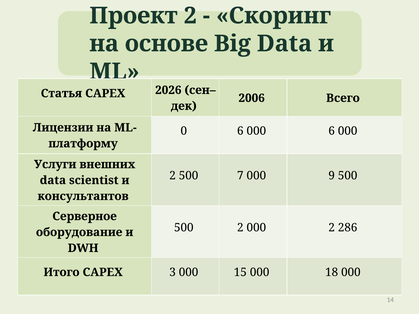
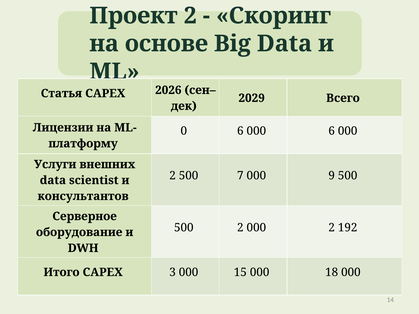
2006: 2006 -> 2029
286: 286 -> 192
